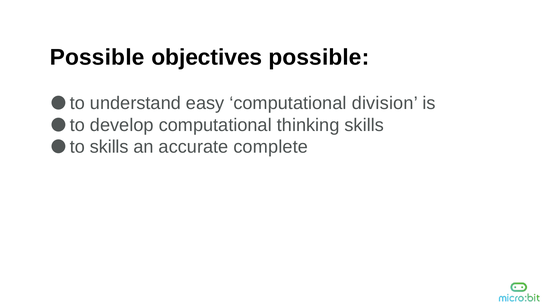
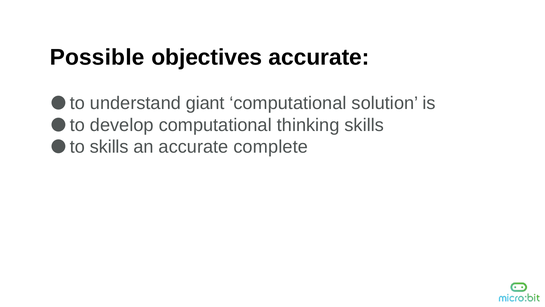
objectives possible: possible -> accurate
easy: easy -> giant
division: division -> solution
